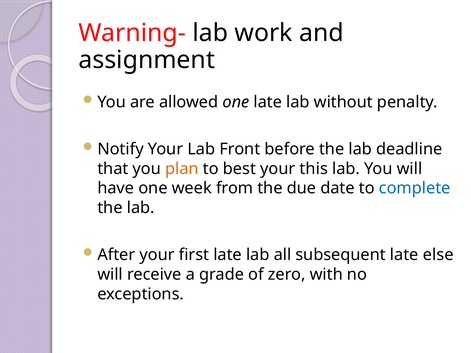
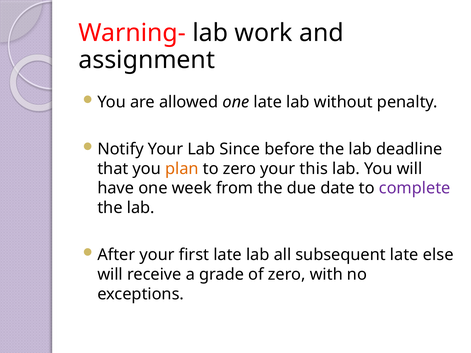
Front: Front -> Since
to best: best -> zero
complete colour: blue -> purple
